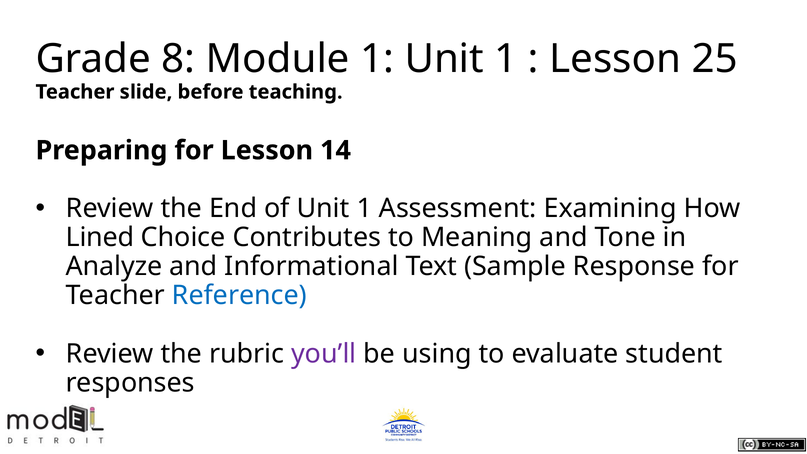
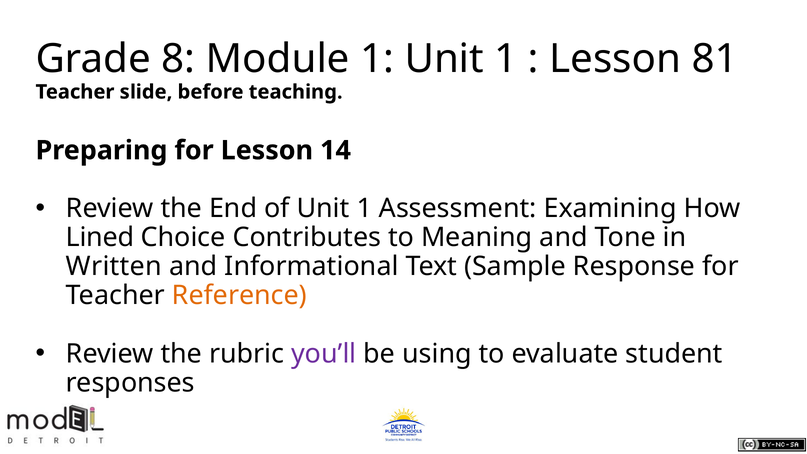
25: 25 -> 81
Analyze: Analyze -> Written
Reference colour: blue -> orange
